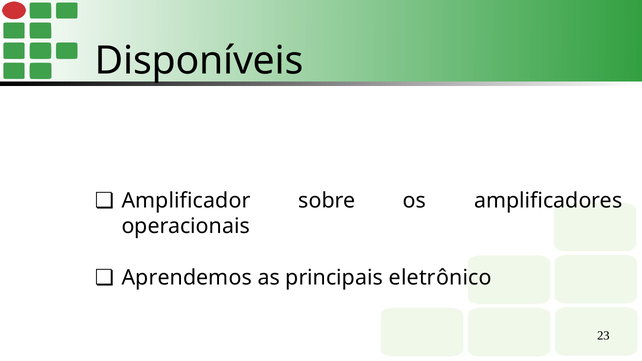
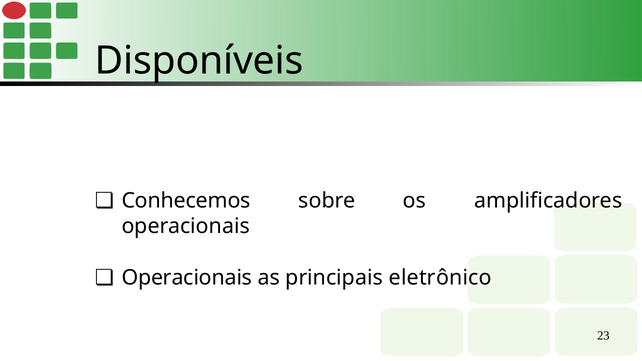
Amplificador: Amplificador -> Conhecemos
Aprendemos at (187, 278): Aprendemos -> Operacionais
